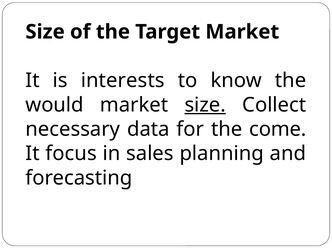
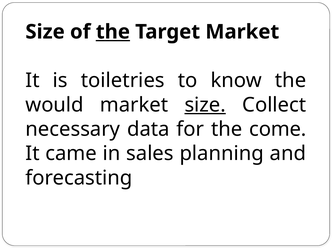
the at (113, 32) underline: none -> present
interests: interests -> toiletries
focus: focus -> came
